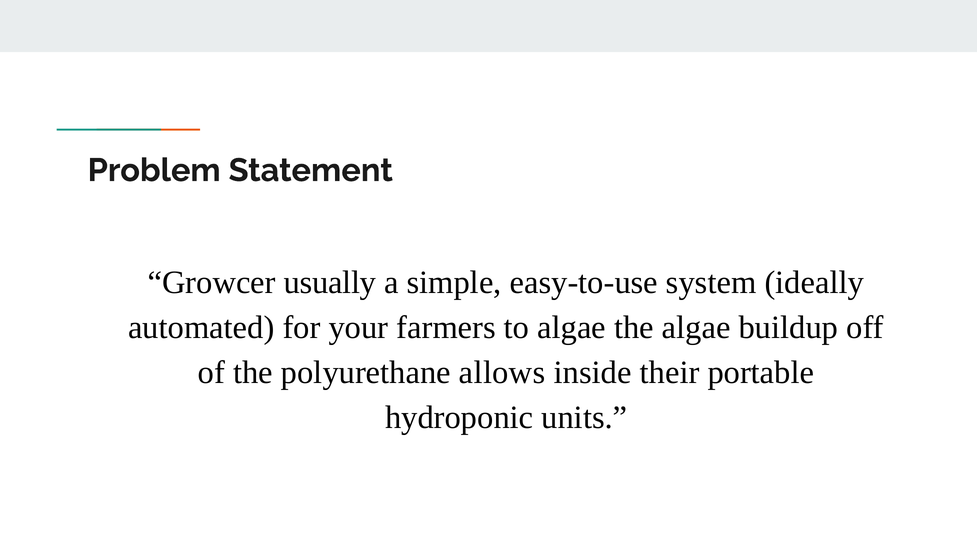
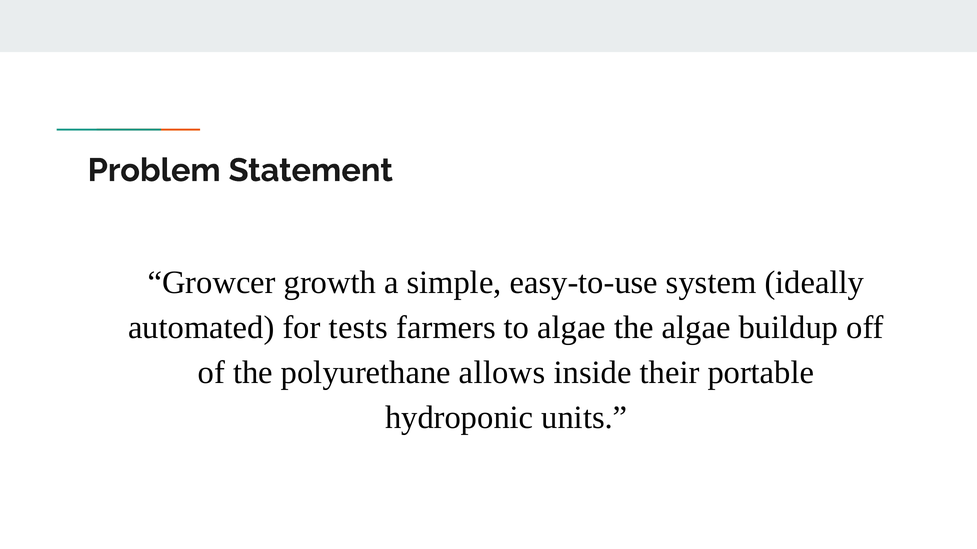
usually: usually -> growth
your: your -> tests
